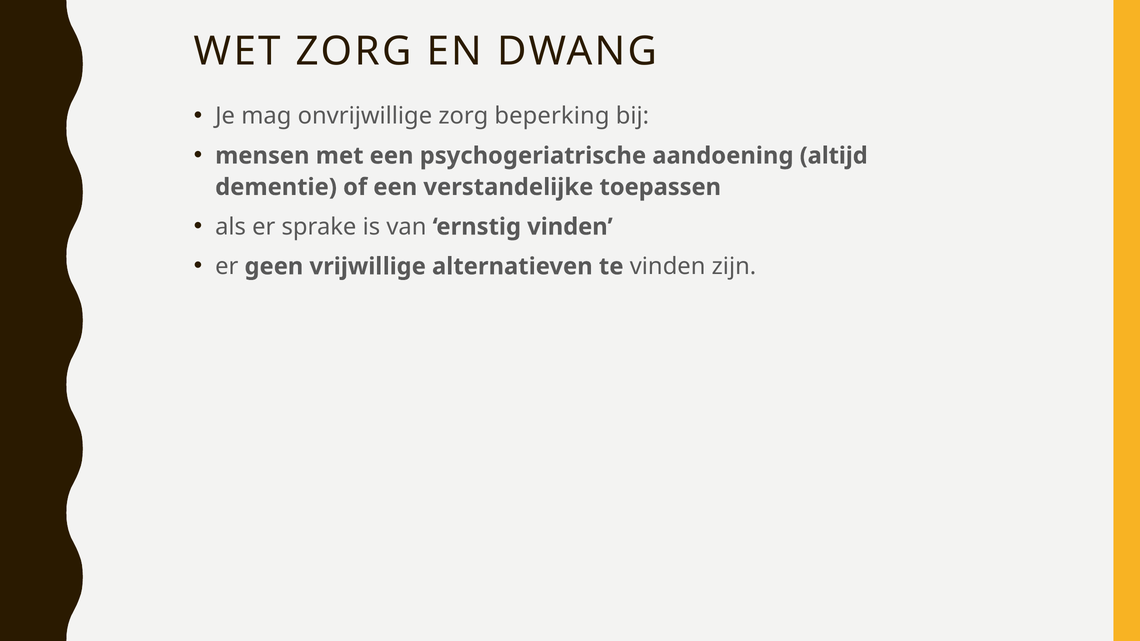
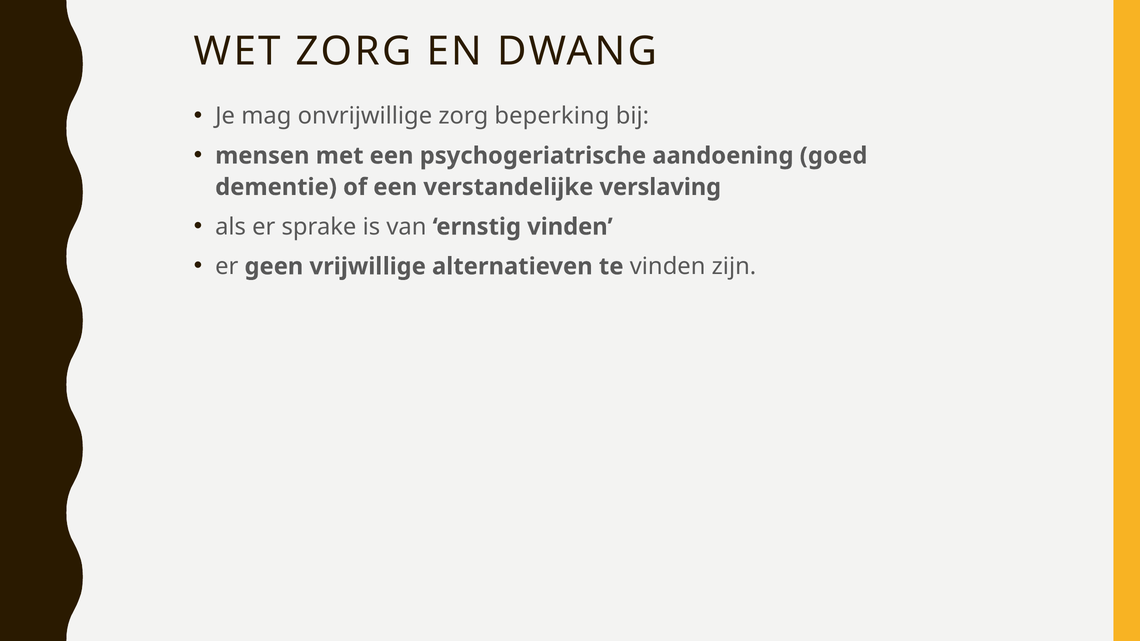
altijd: altijd -> goed
toepassen: toepassen -> verslaving
